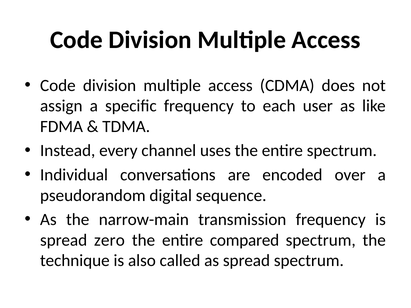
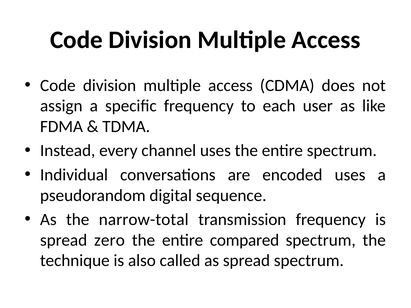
encoded over: over -> uses
narrow-main: narrow-main -> narrow-total
